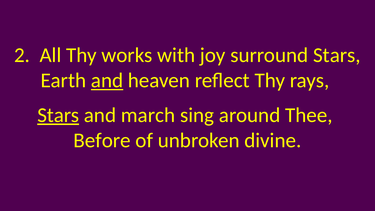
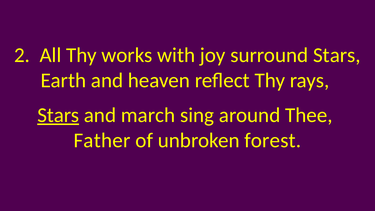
and at (107, 80) underline: present -> none
Before: Before -> Father
divine: divine -> forest
